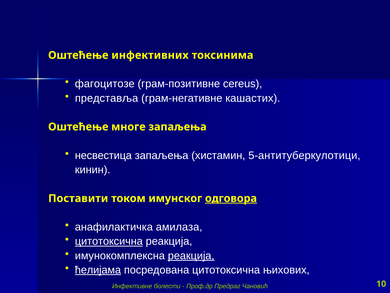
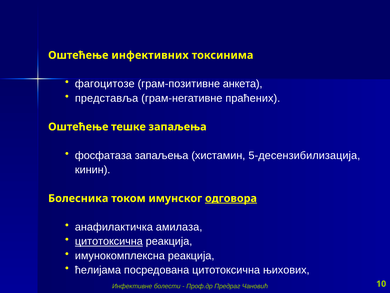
cereus: cereus -> анкета
кашастих: кашастих -> праћених
многе: многе -> тешке
несвестица: несвестица -> фосфатаза
5-антитуберкулотици: 5-антитуберкулотици -> 5-десензибилизација
Поставити: Поставити -> Болесника
реакција at (191, 255) underline: present -> none
ћелијама underline: present -> none
